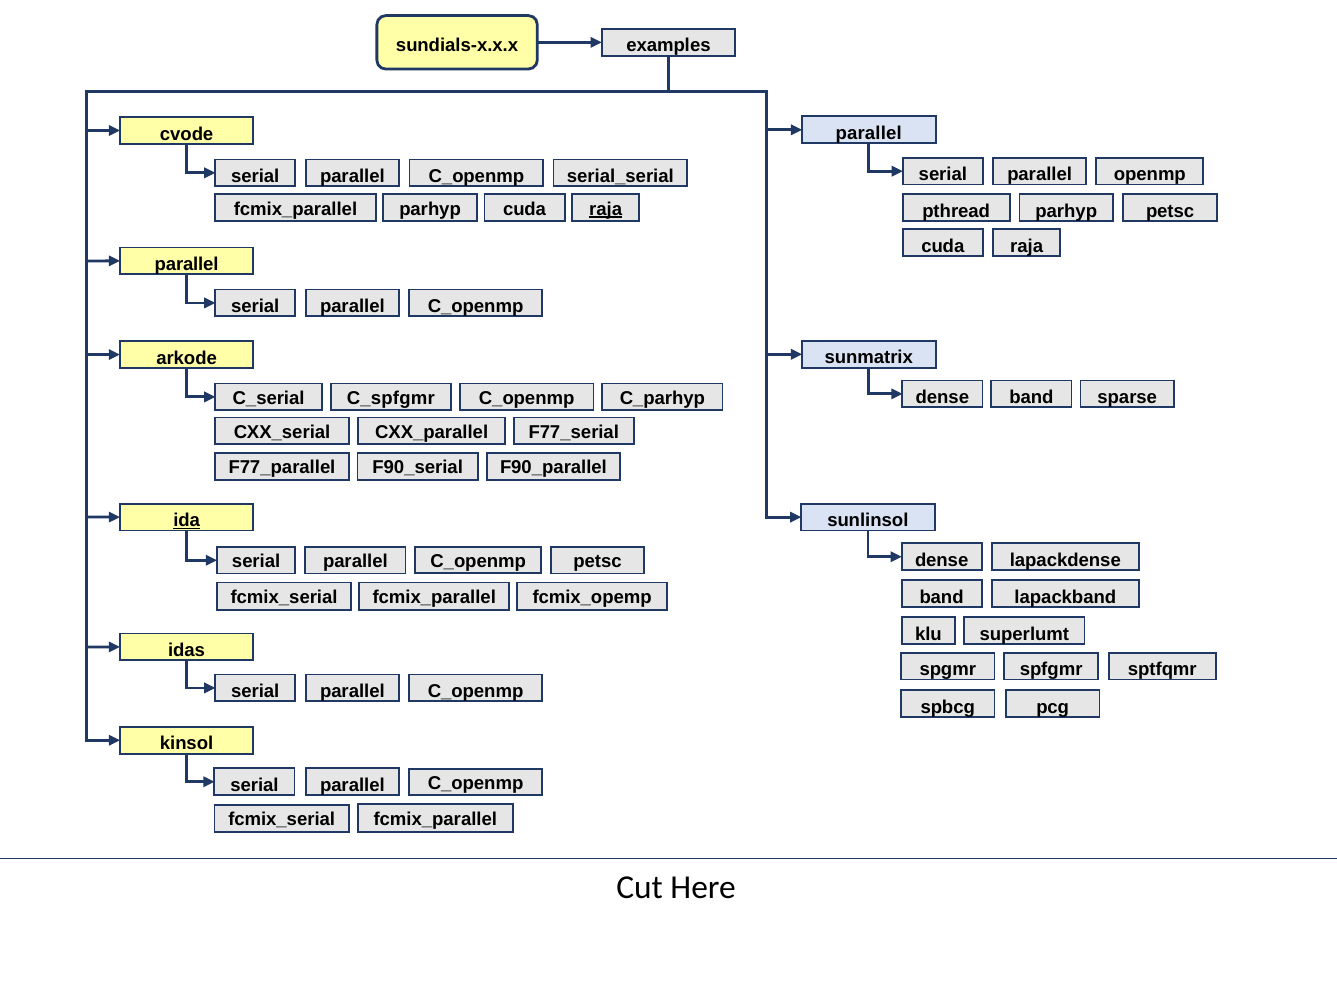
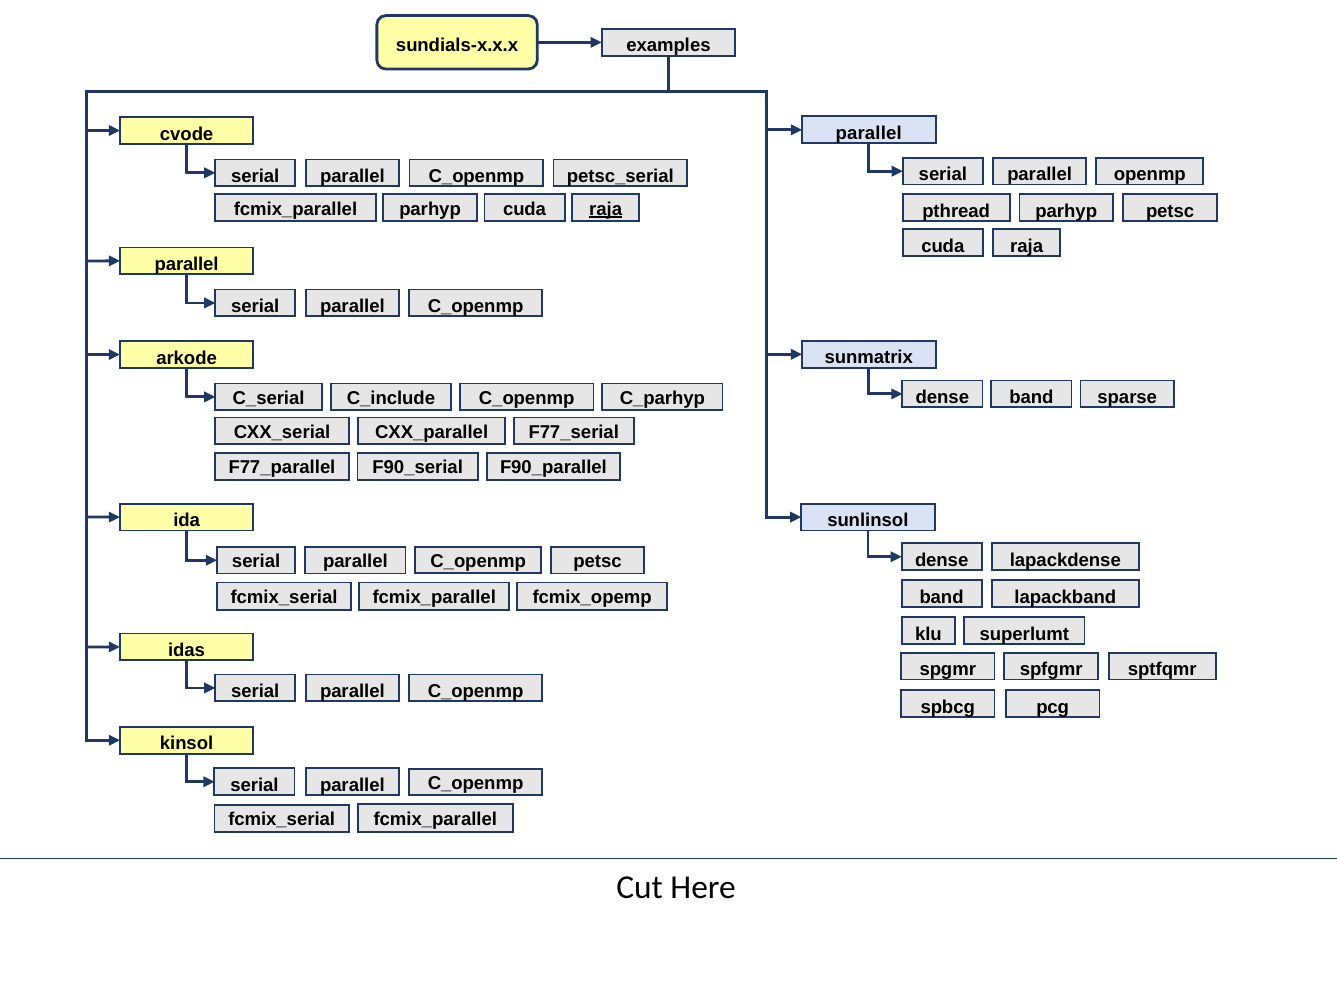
serial_serial: serial_serial -> petsc_serial
C_spfgmr: C_spfgmr -> C_include
ida underline: present -> none
